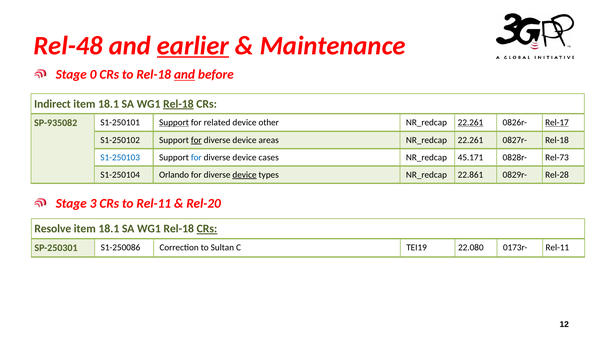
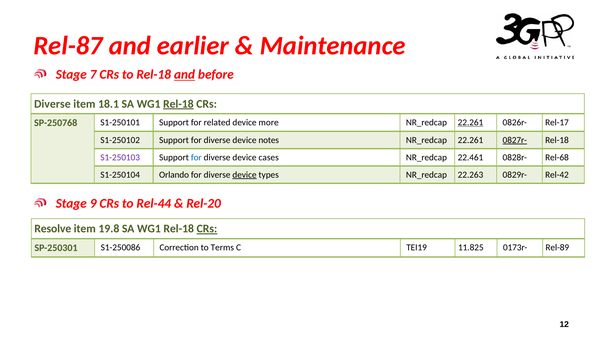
Rel-48: Rel-48 -> Rel-87
earlier underline: present -> none
0: 0 -> 7
Indirect at (52, 104): Indirect -> Diverse
SP-935082: SP-935082 -> SP-250768
Support at (174, 122) underline: present -> none
other: other -> more
Rel-17 underline: present -> none
for at (196, 140) underline: present -> none
areas: areas -> notes
0827r- underline: none -> present
S1-250103 colour: blue -> purple
45.171: 45.171 -> 22.461
Rel-73: Rel-73 -> Rel-68
22.861: 22.861 -> 22.263
Rel-28: Rel-28 -> Rel-42
3: 3 -> 9
to Rel-11: Rel-11 -> Rel-44
18.1 at (109, 229): 18.1 -> 19.8
Sultan: Sultan -> Terms
22.080: 22.080 -> 11.825
0173r- Rel-11: Rel-11 -> Rel-89
